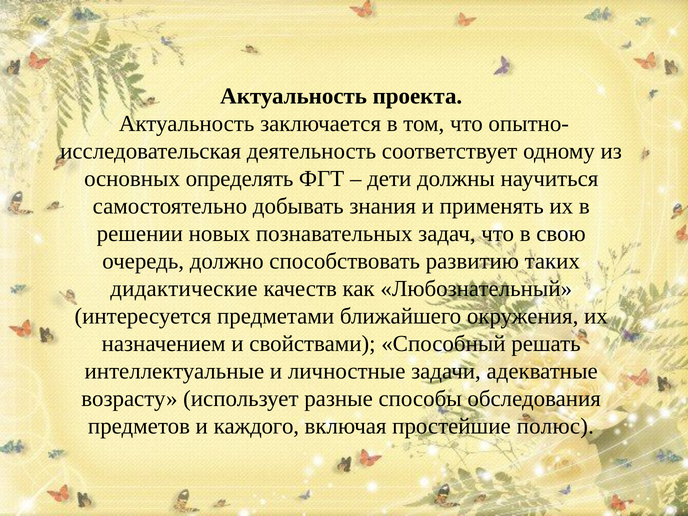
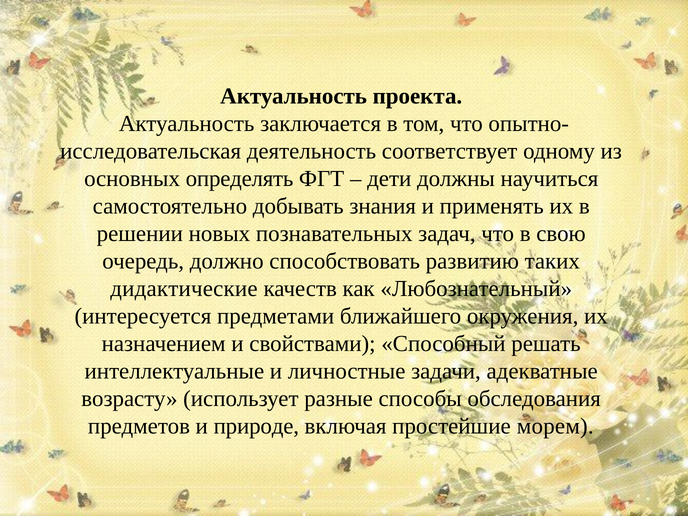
каждого: каждого -> природе
полюс: полюс -> морем
